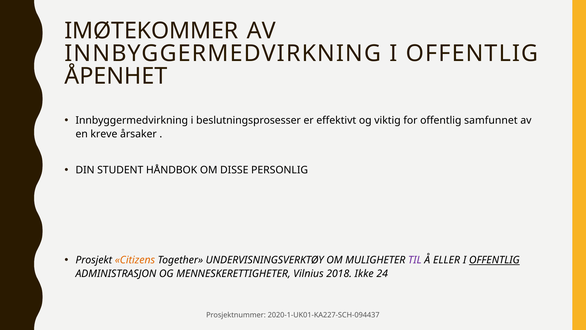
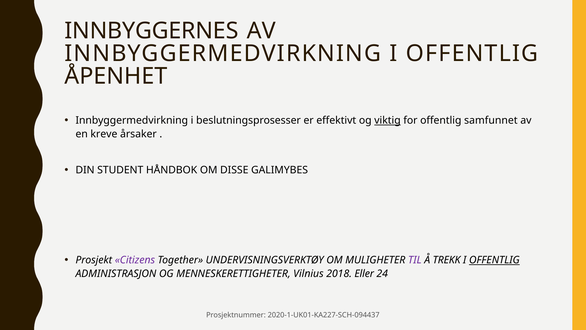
IMØTEKOMMER: IMØTEKOMMER -> INNBYGGERNES
viktig underline: none -> present
PERSONLIG: PERSONLIG -> GALIMYBES
Citizens colour: orange -> purple
ELLER: ELLER -> TREKK
Ikke: Ikke -> Eller
